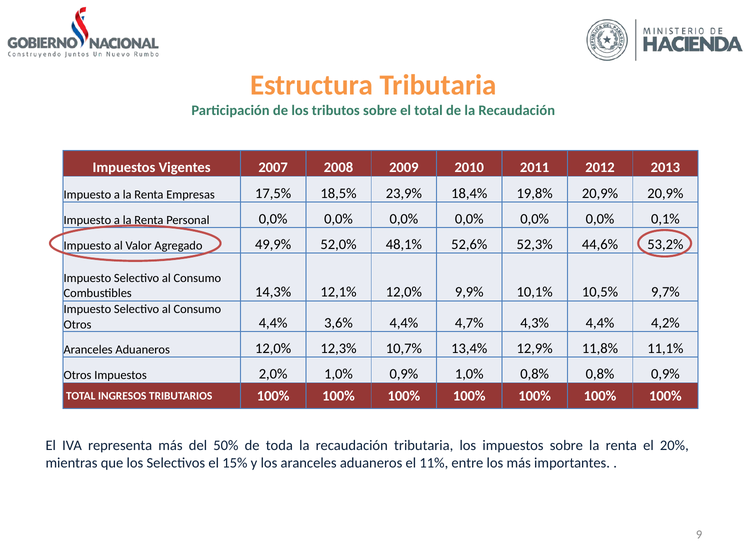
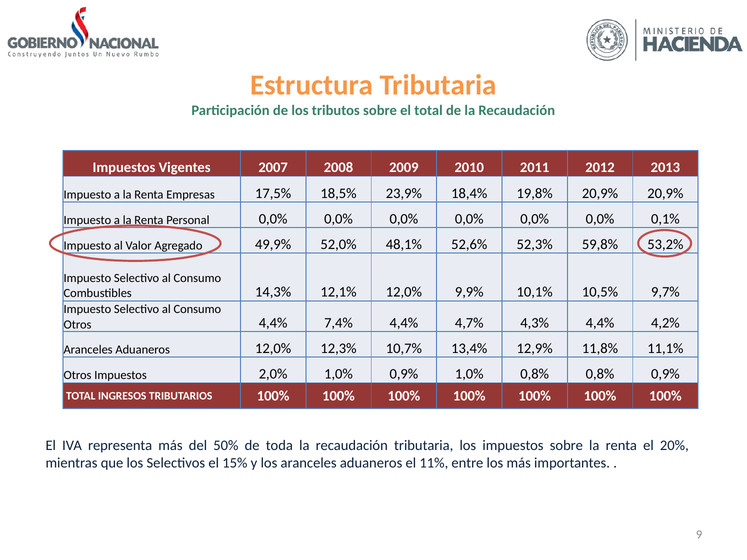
44,6%: 44,6% -> 59,8%
3,6%: 3,6% -> 7,4%
